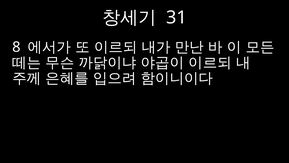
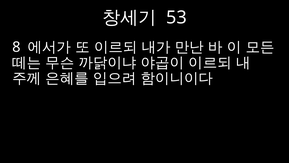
31: 31 -> 53
